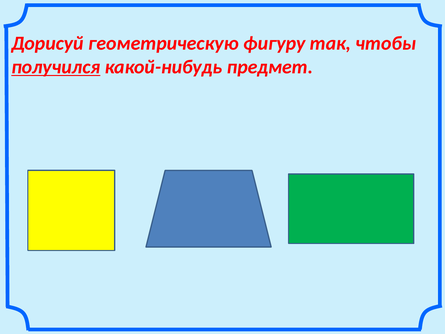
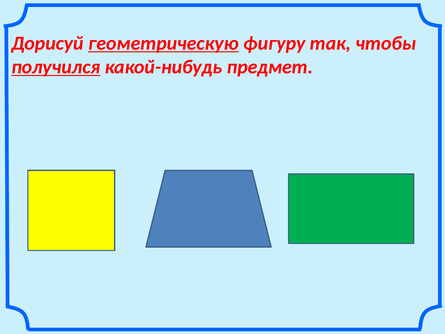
геометрическую underline: none -> present
